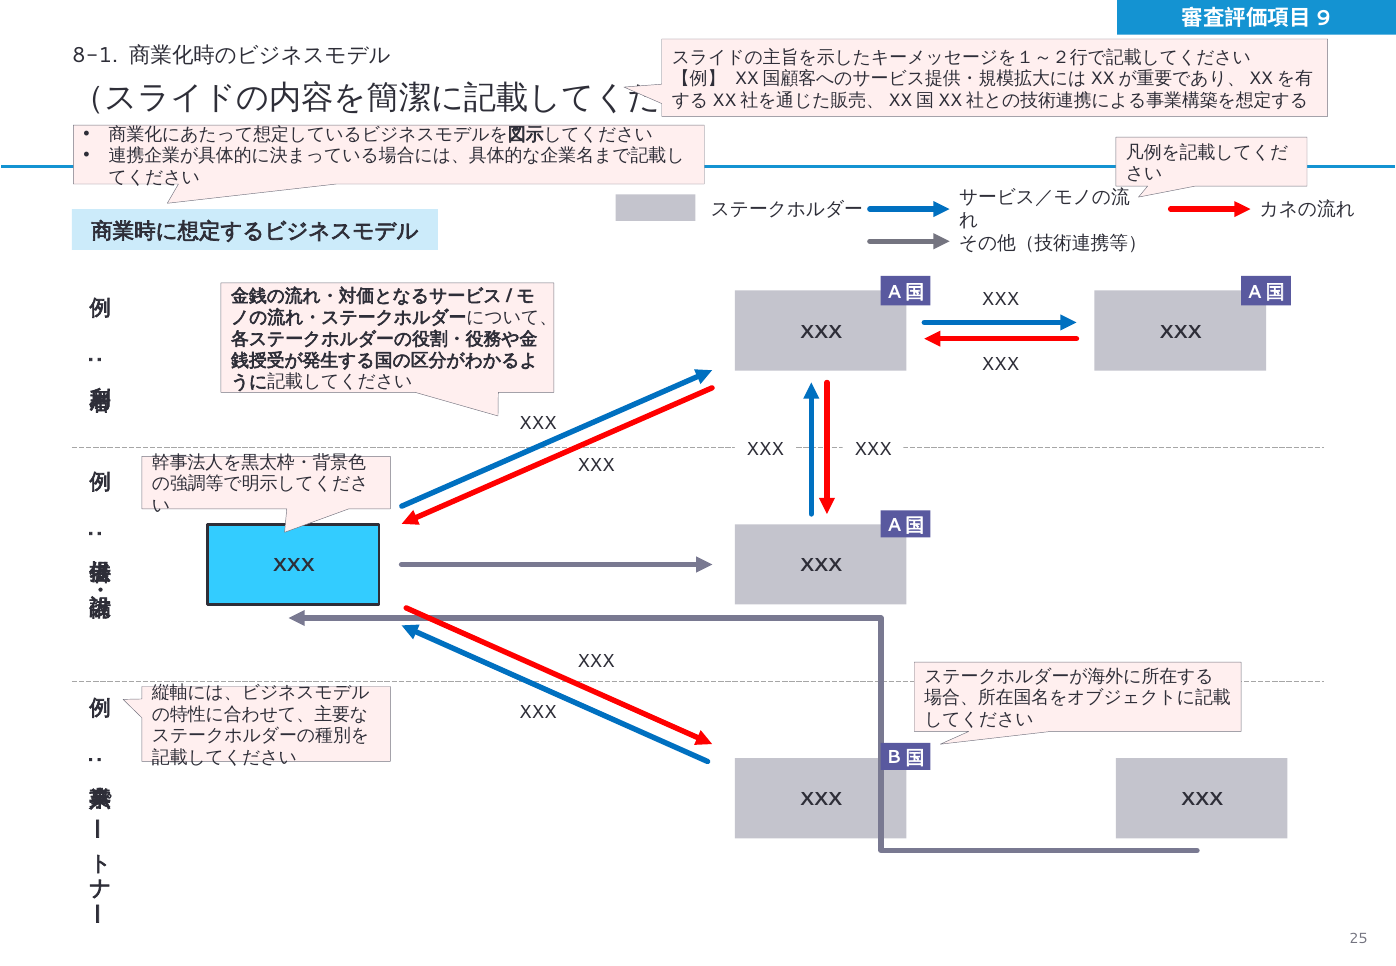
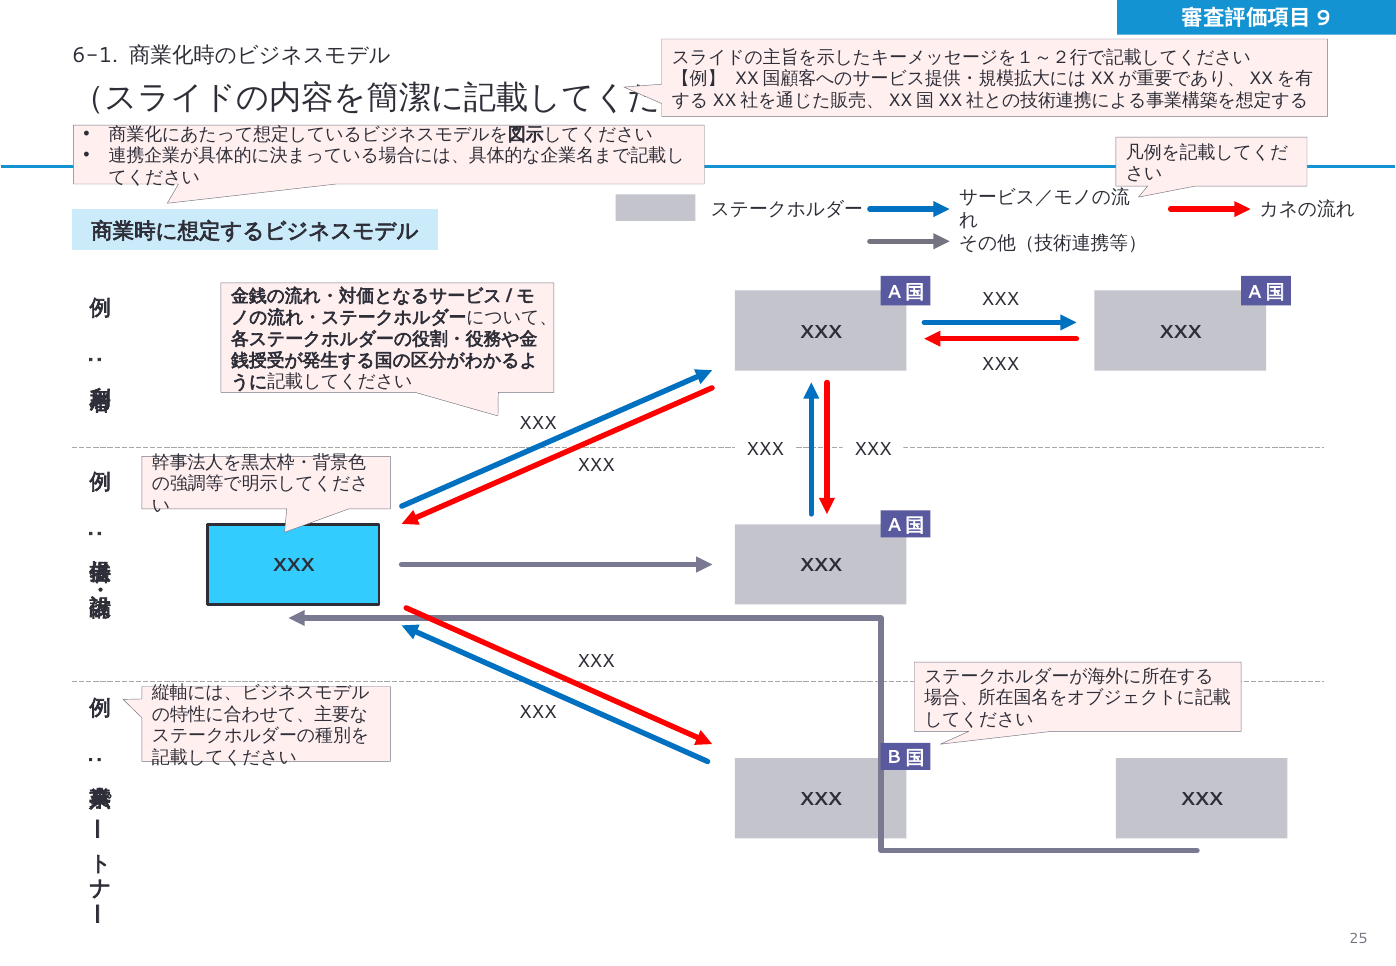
8-1: 8-1 -> 6-1
